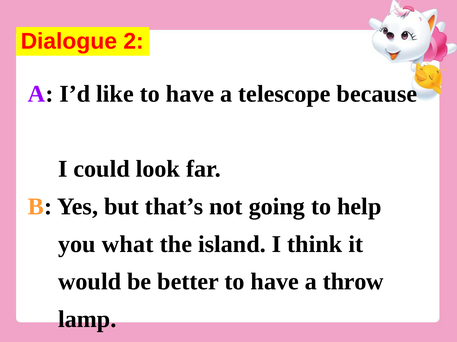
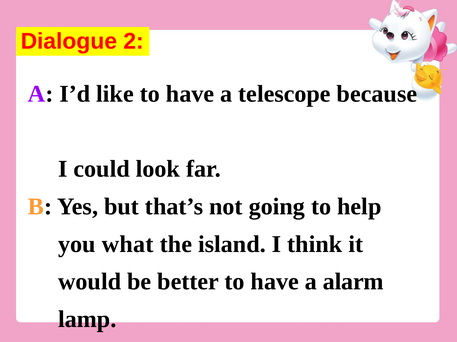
throw: throw -> alarm
